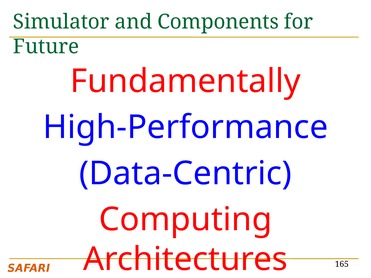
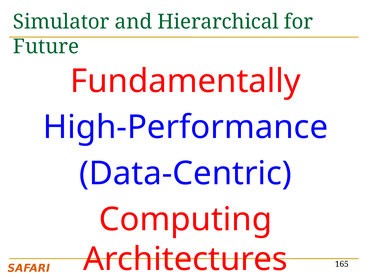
Components: Components -> Hierarchical
